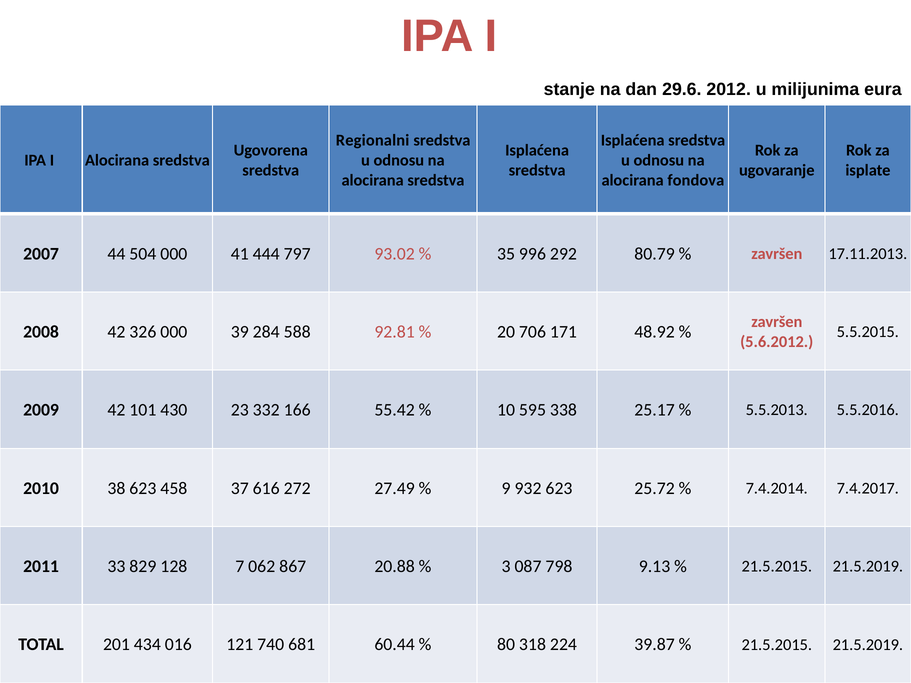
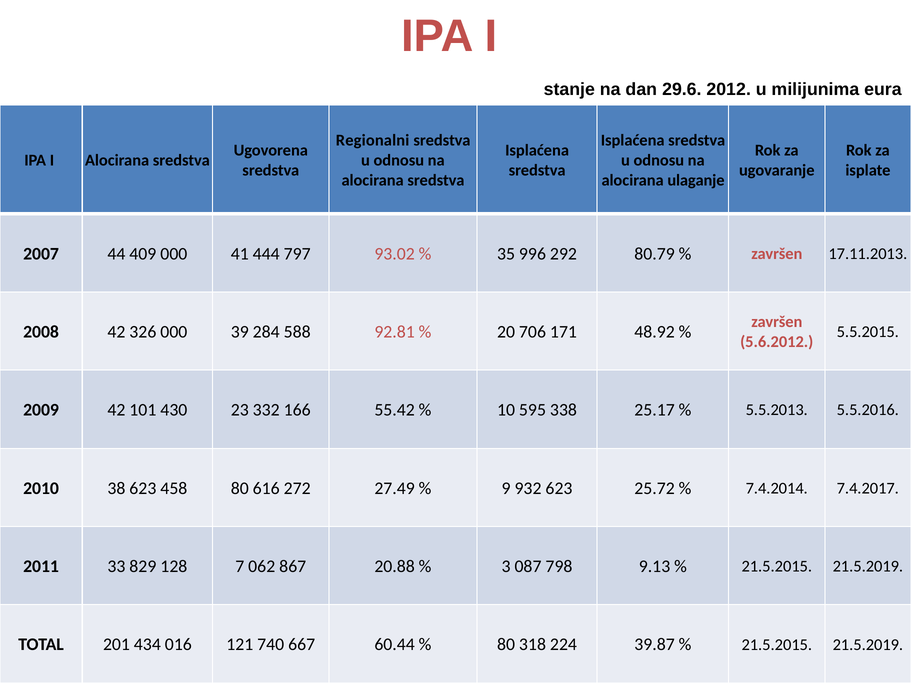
fondova: fondova -> ulaganje
504: 504 -> 409
458 37: 37 -> 80
681: 681 -> 667
